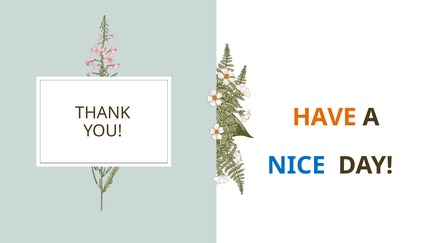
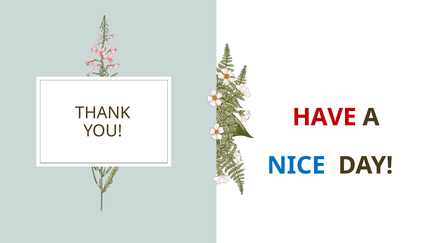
HAVE colour: orange -> red
